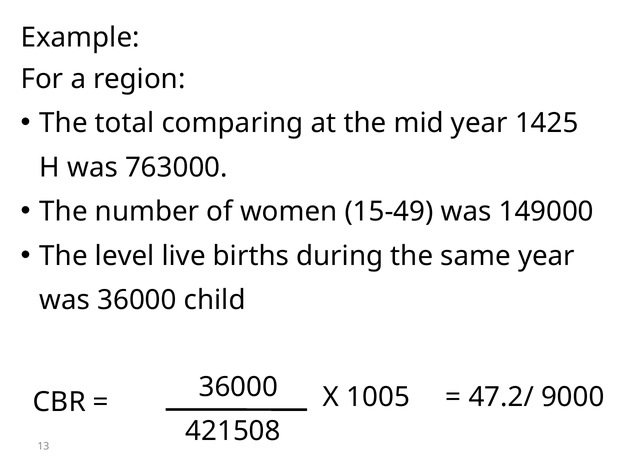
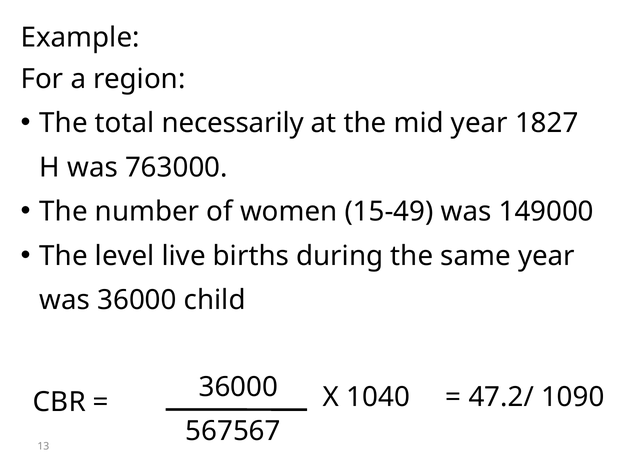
comparing: comparing -> necessarily
1425: 1425 -> 1827
1005: 1005 -> 1040
9000: 9000 -> 1090
421508: 421508 -> 567567
